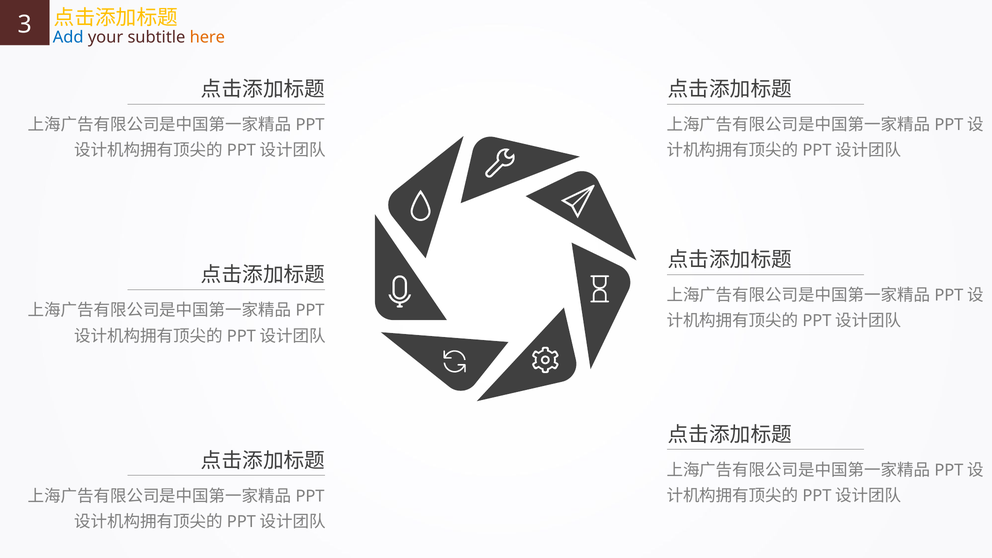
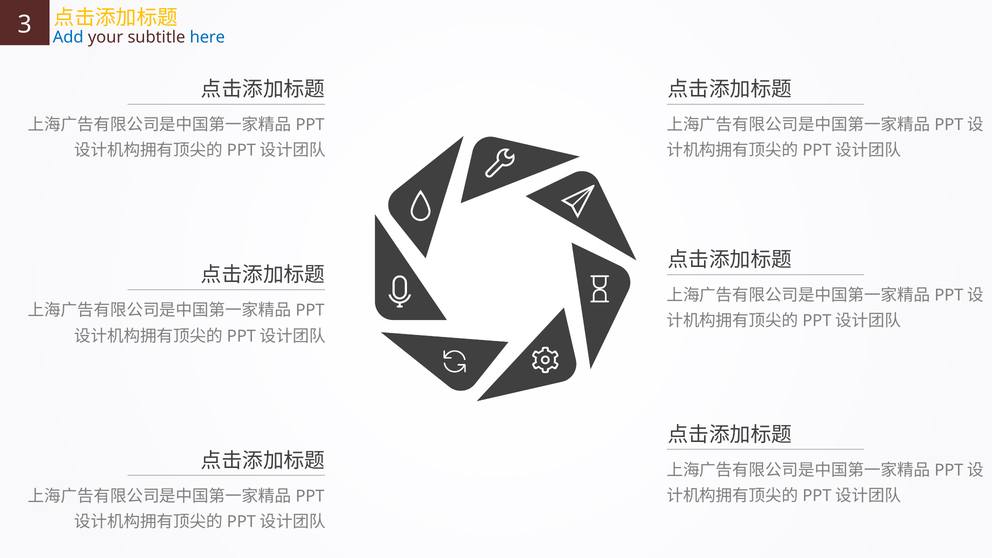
here colour: orange -> blue
